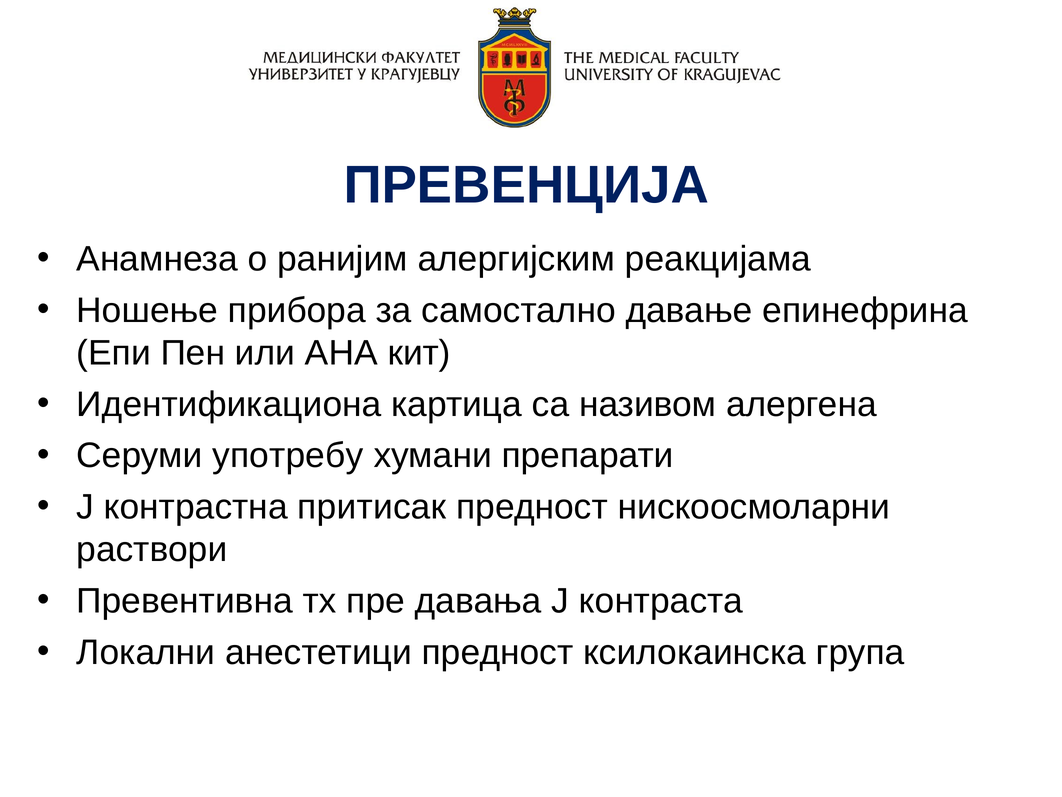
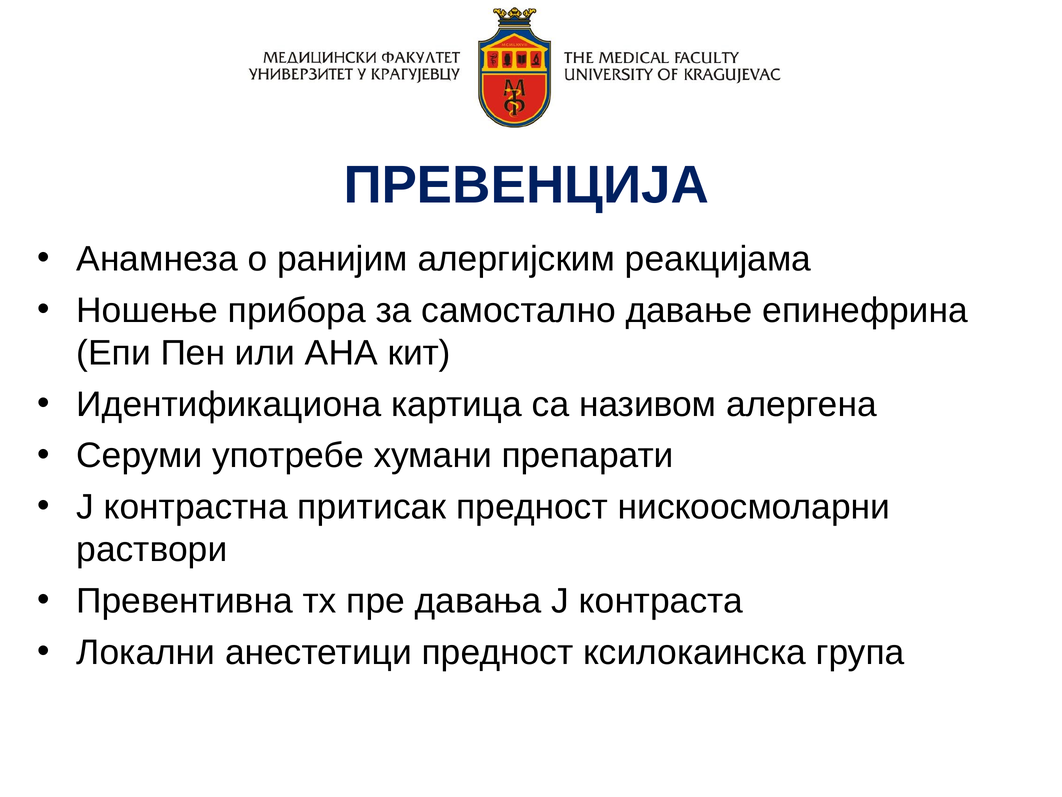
употребу: употребу -> употребе
